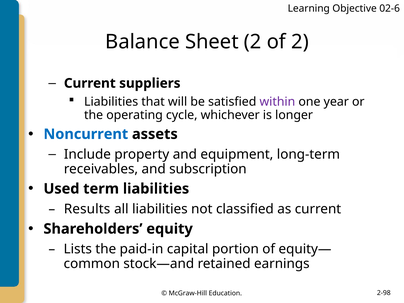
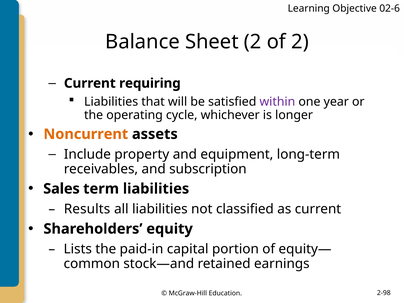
suppliers: suppliers -> requiring
Noncurrent colour: blue -> orange
Used: Used -> Sales
